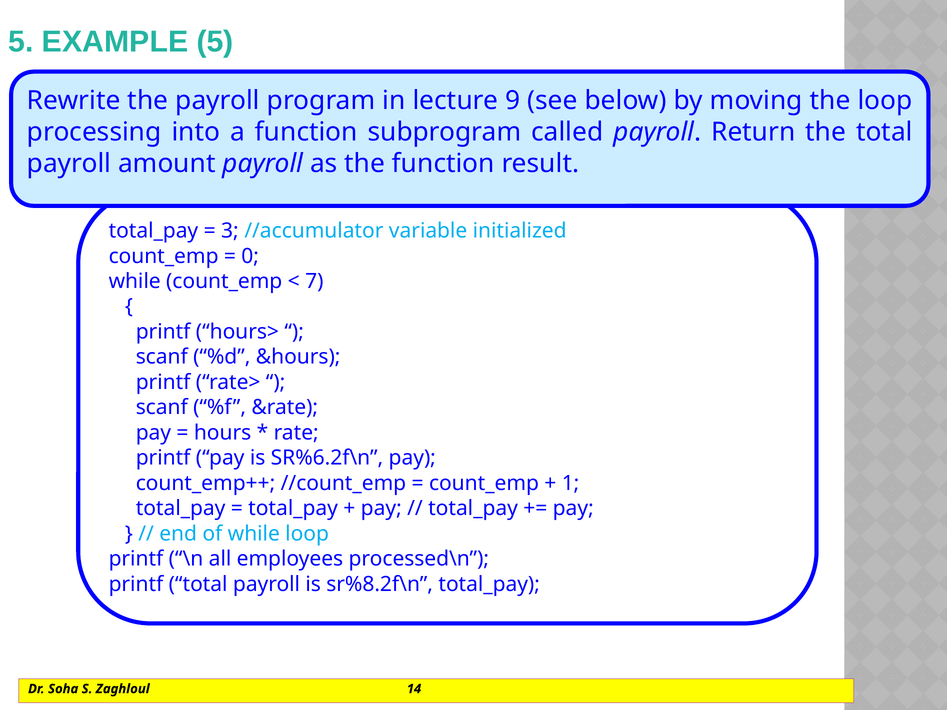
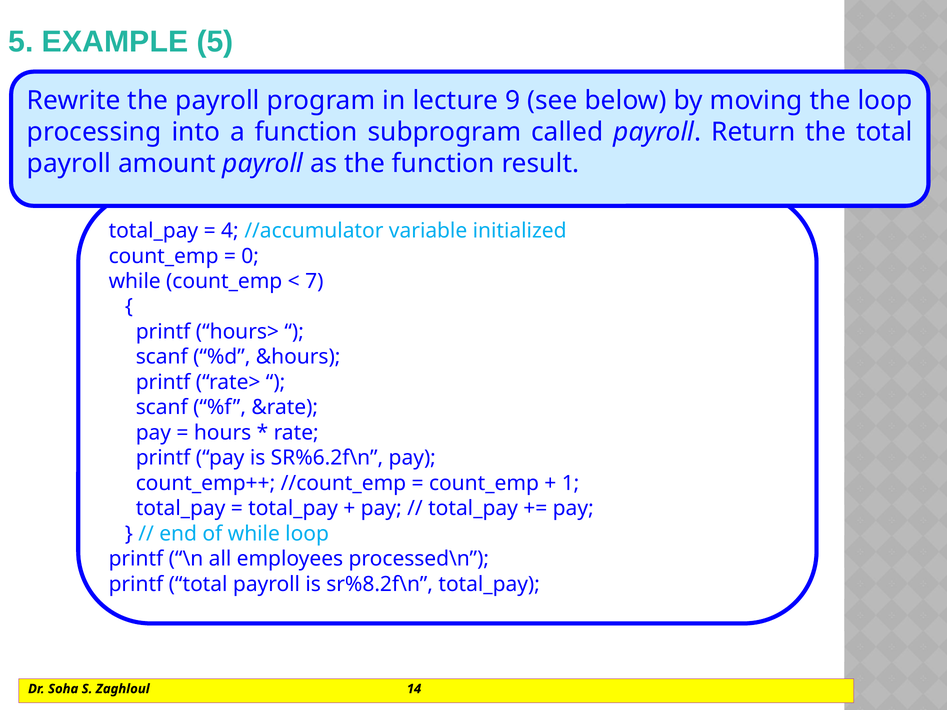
3: 3 -> 4
